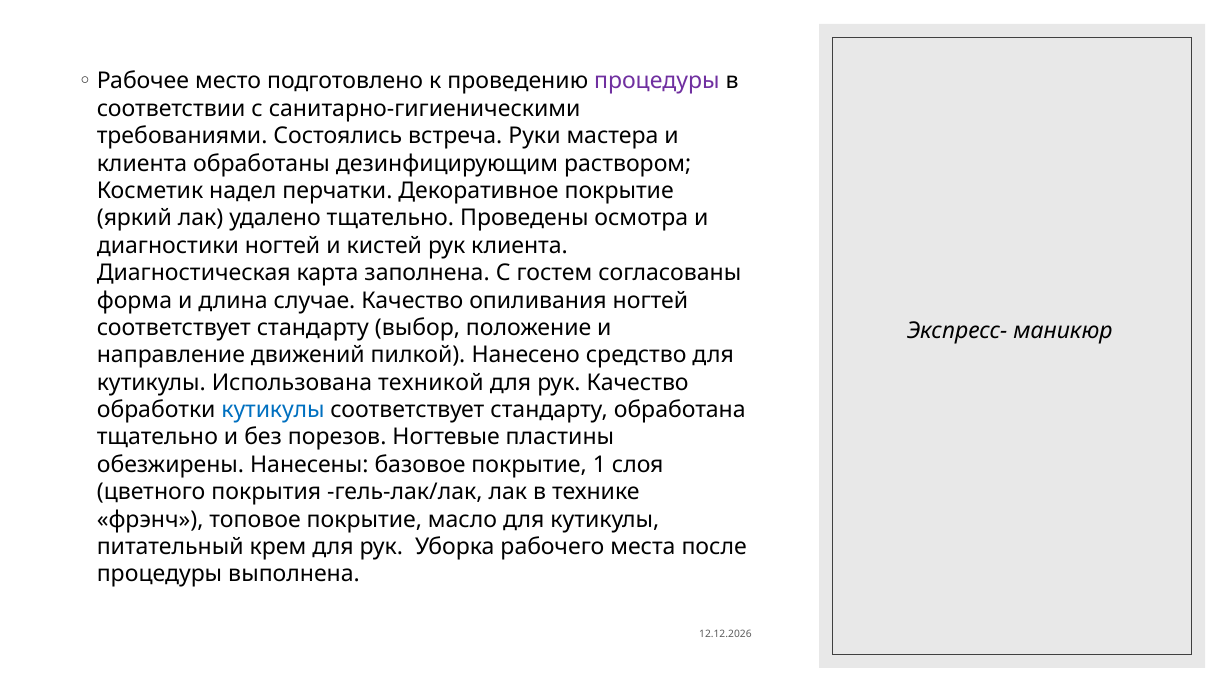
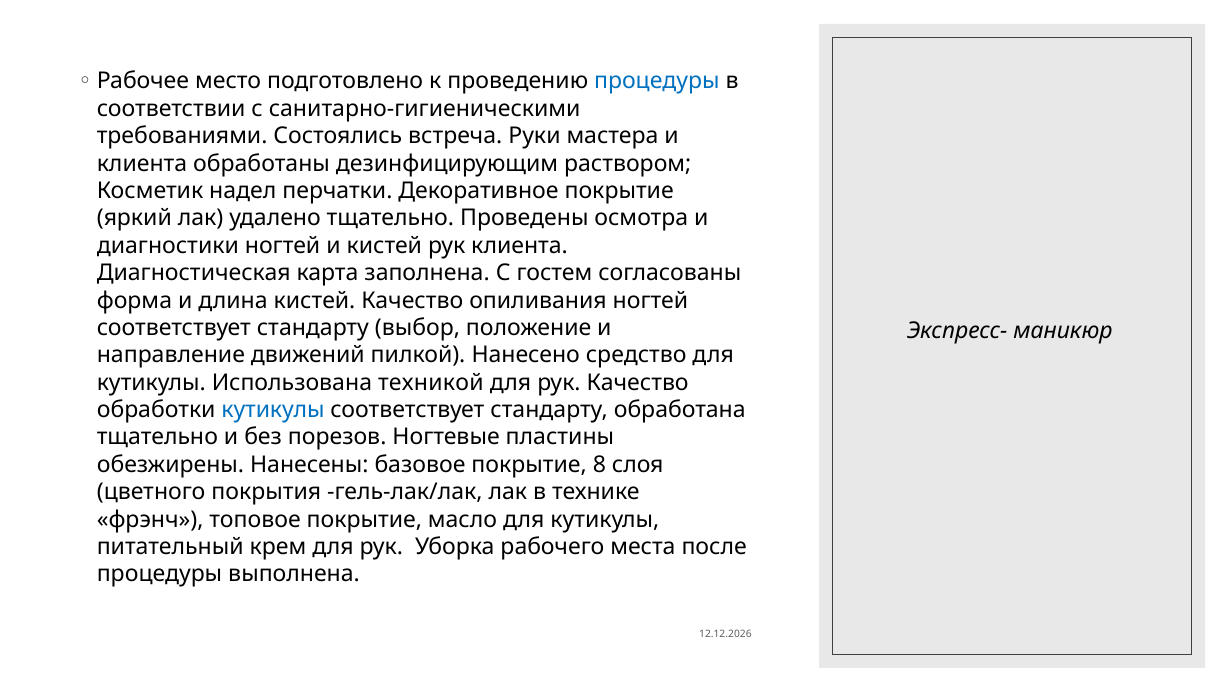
процедуры at (657, 81) colour: purple -> blue
длина случае: случае -> кистей
1: 1 -> 8
